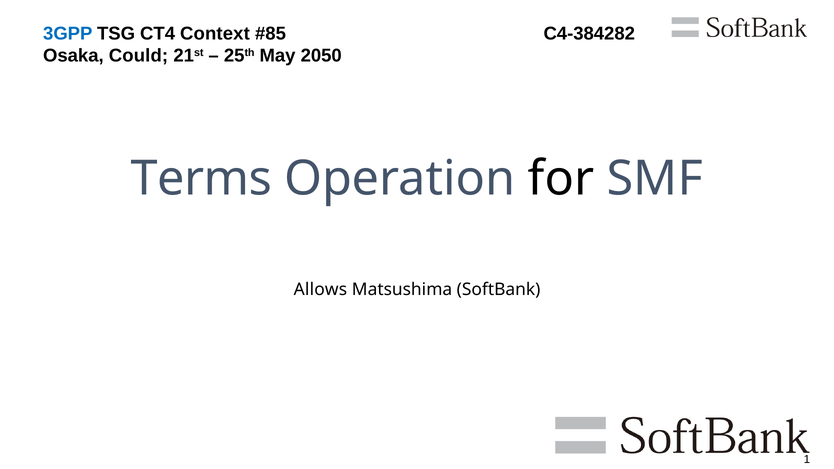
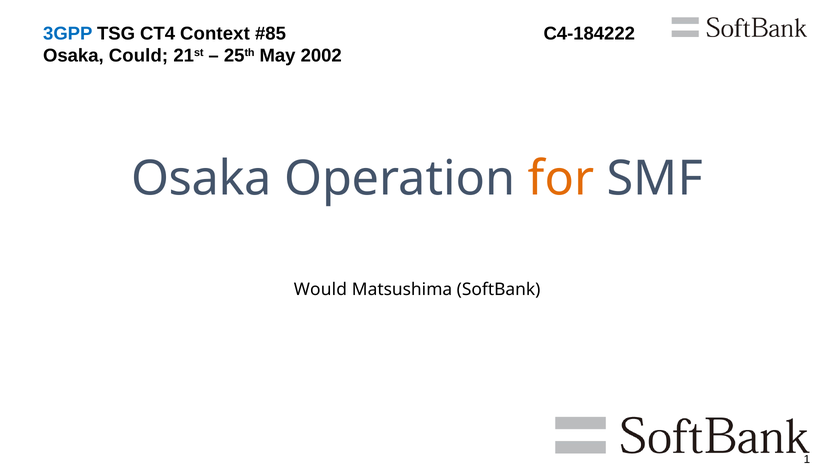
C4-384282: C4-384282 -> C4-184222
2050: 2050 -> 2002
Terms at (201, 179): Terms -> Osaka
for colour: black -> orange
Allows: Allows -> Would
